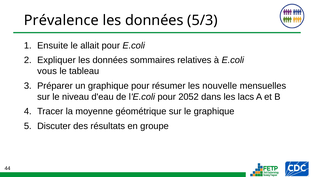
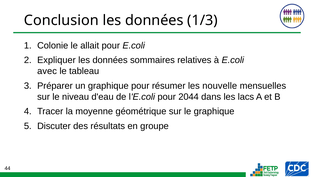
Prévalence: Prévalence -> Conclusion
5/3: 5/3 -> 1/3
Ensuite: Ensuite -> Colonie
vous: vous -> avec
2052: 2052 -> 2044
